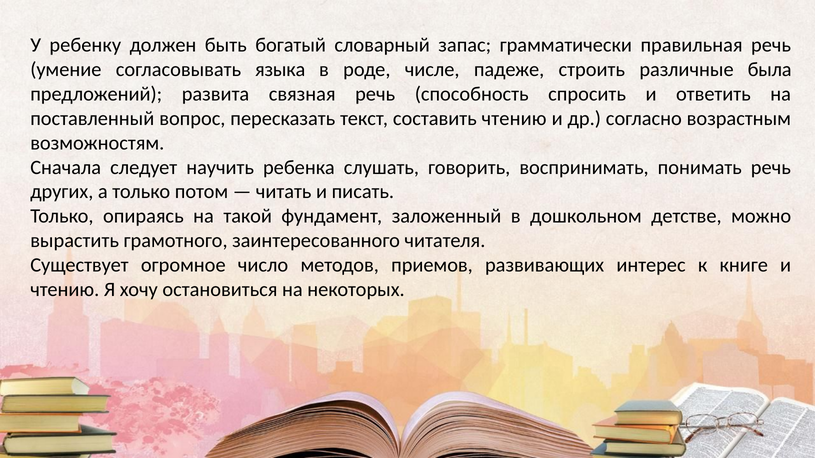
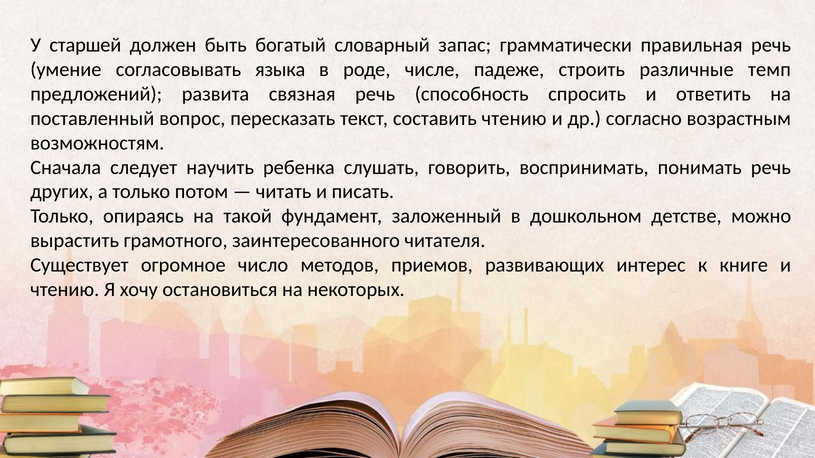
ребенку: ребенку -> старшей
была: была -> темп
